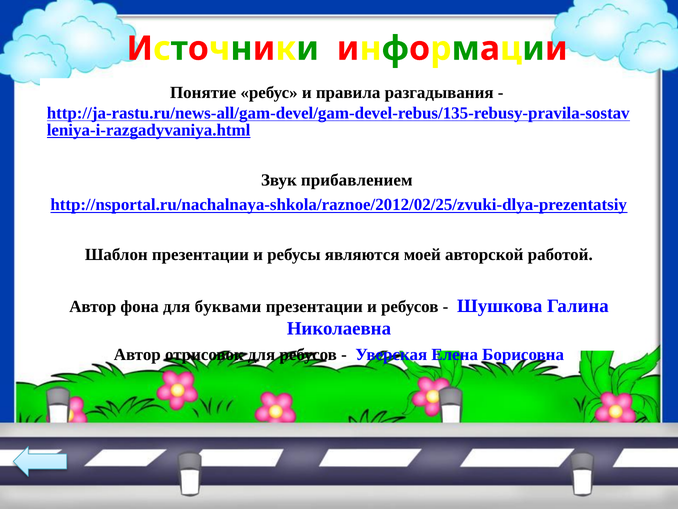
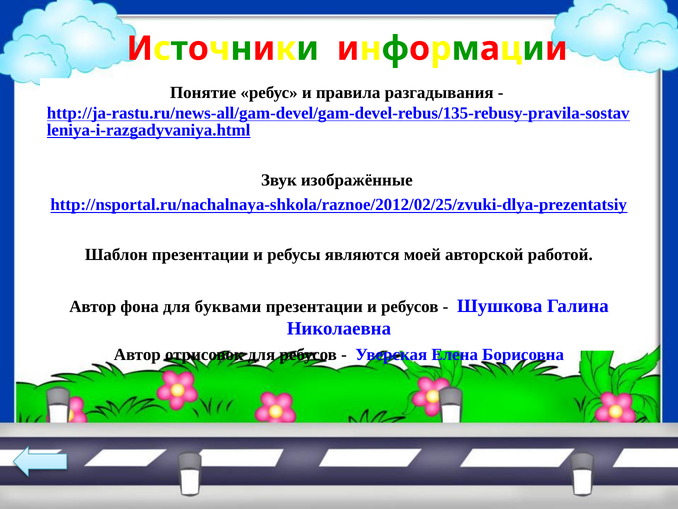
прибавлением: прибавлением -> изображённые
